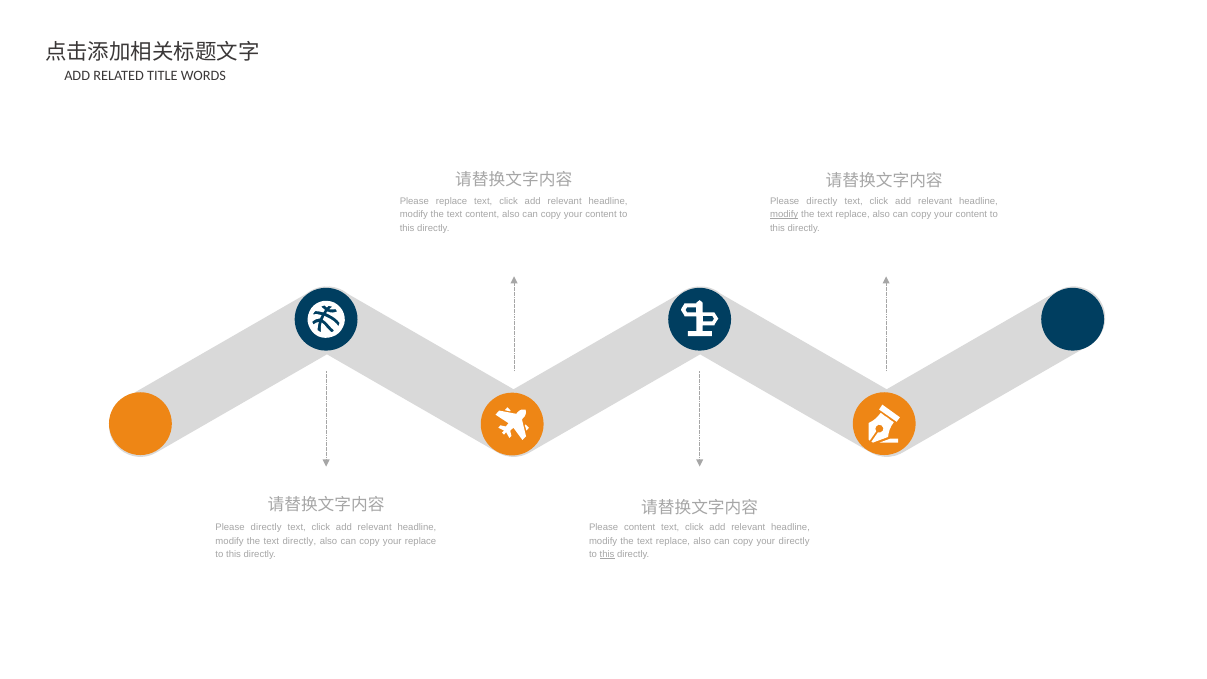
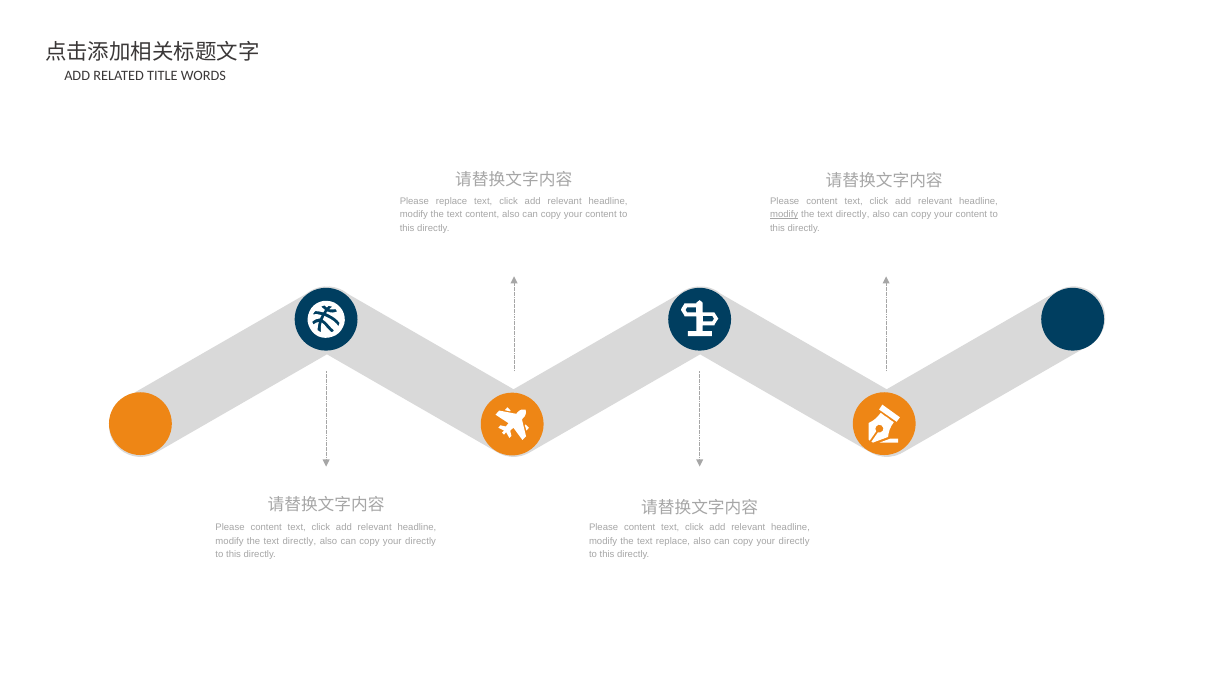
directly at (822, 201): directly -> content
replace at (853, 215): replace -> directly
directly at (266, 527): directly -> content
replace at (421, 541): replace -> directly
this at (607, 555) underline: present -> none
